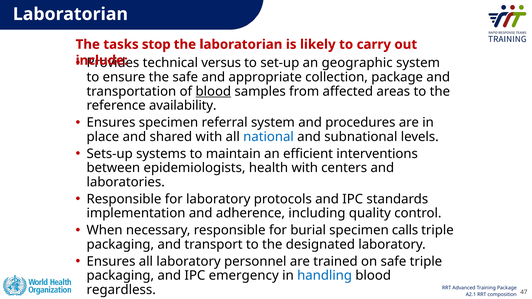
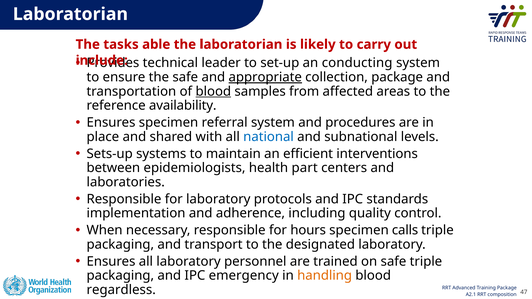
stop: stop -> able
versus: versus -> leader
geographic: geographic -> conducting
appropriate underline: none -> present
health with: with -> part
burial: burial -> hours
handling colour: blue -> orange
